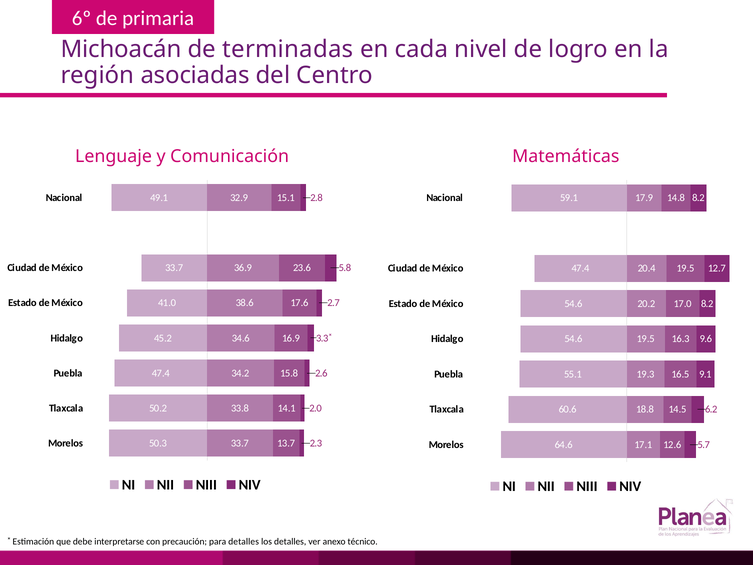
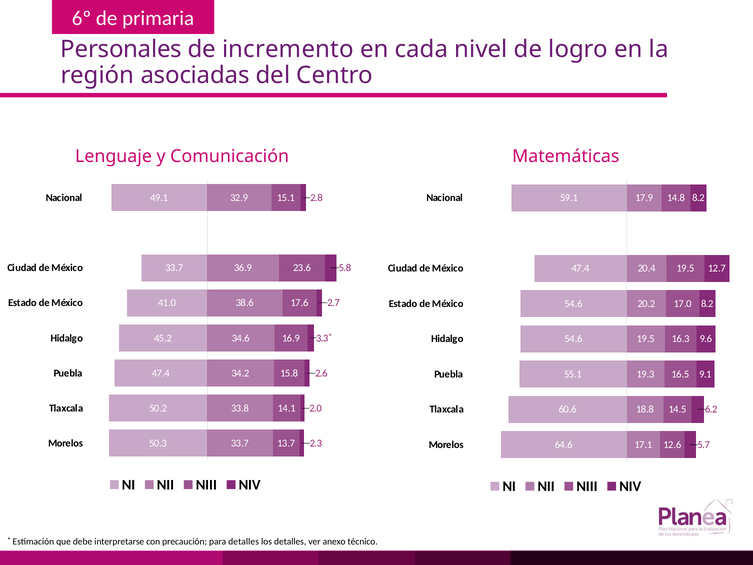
Michoacán: Michoacán -> Personales
terminadas: terminadas -> incremento
